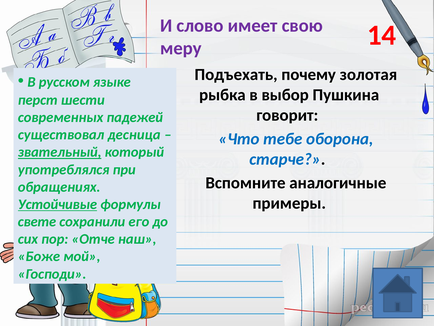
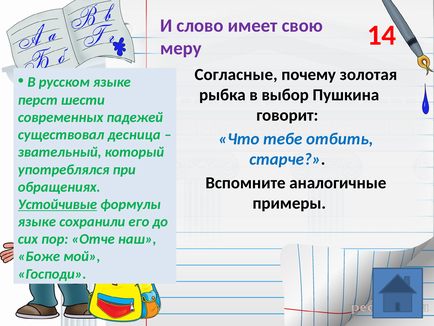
Подъехать: Подъехать -> Согласные
оборона: оборона -> отбить
звательный underline: present -> none
свете at (37, 221): свете -> языке
